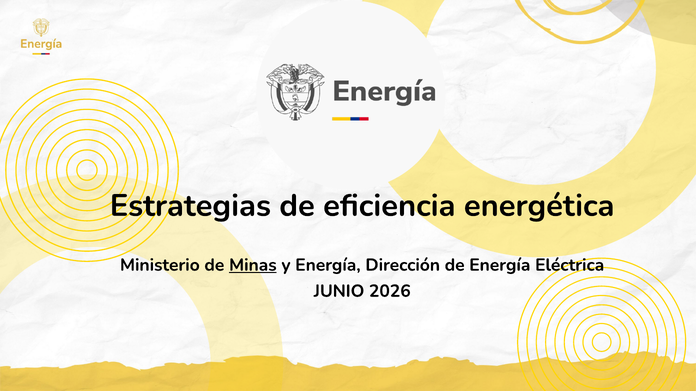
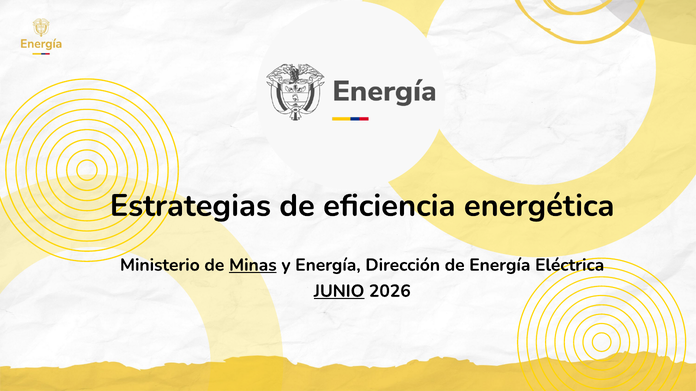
JUNIO underline: none -> present
